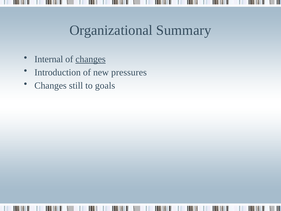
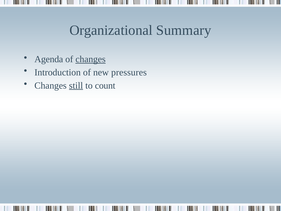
Internal: Internal -> Agenda
still underline: none -> present
goals: goals -> count
